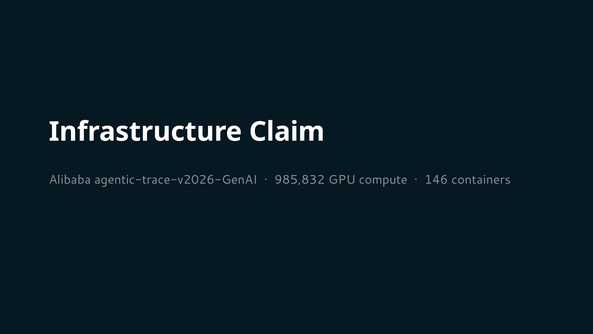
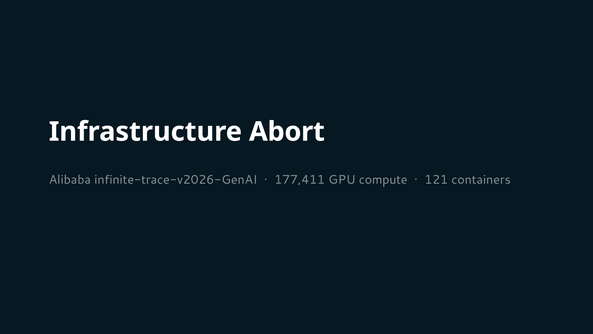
Claim: Claim -> Abort
agentic-trace-v2026-GenAI: agentic-trace-v2026-GenAI -> infinite-trace-v2026-GenAI
985,832: 985,832 -> 177,411
146: 146 -> 121
